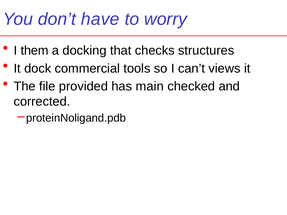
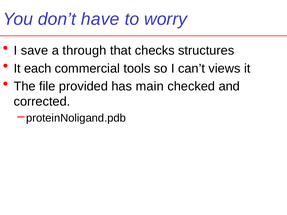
them: them -> save
docking: docking -> through
dock: dock -> each
